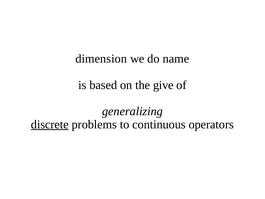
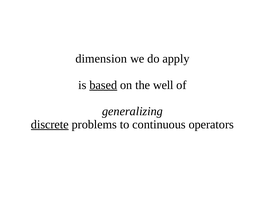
name: name -> apply
based underline: none -> present
give: give -> well
